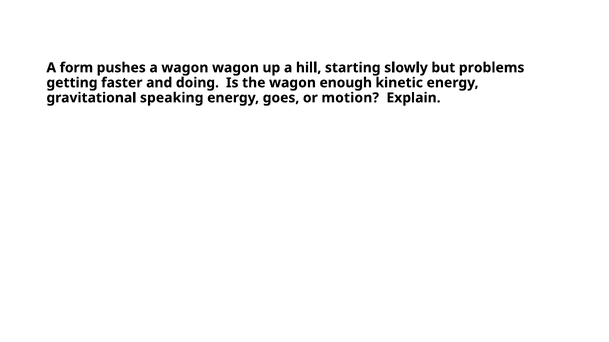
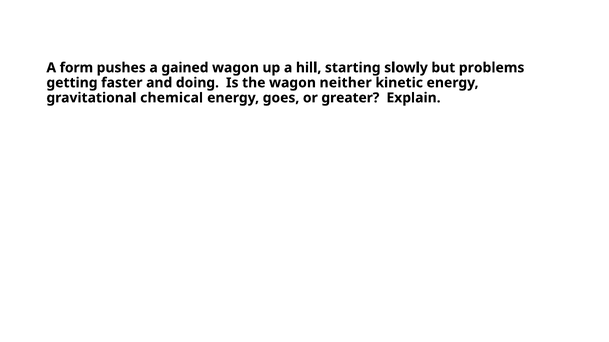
a wagon: wagon -> gained
enough: enough -> neither
speaking: speaking -> chemical
motion: motion -> greater
